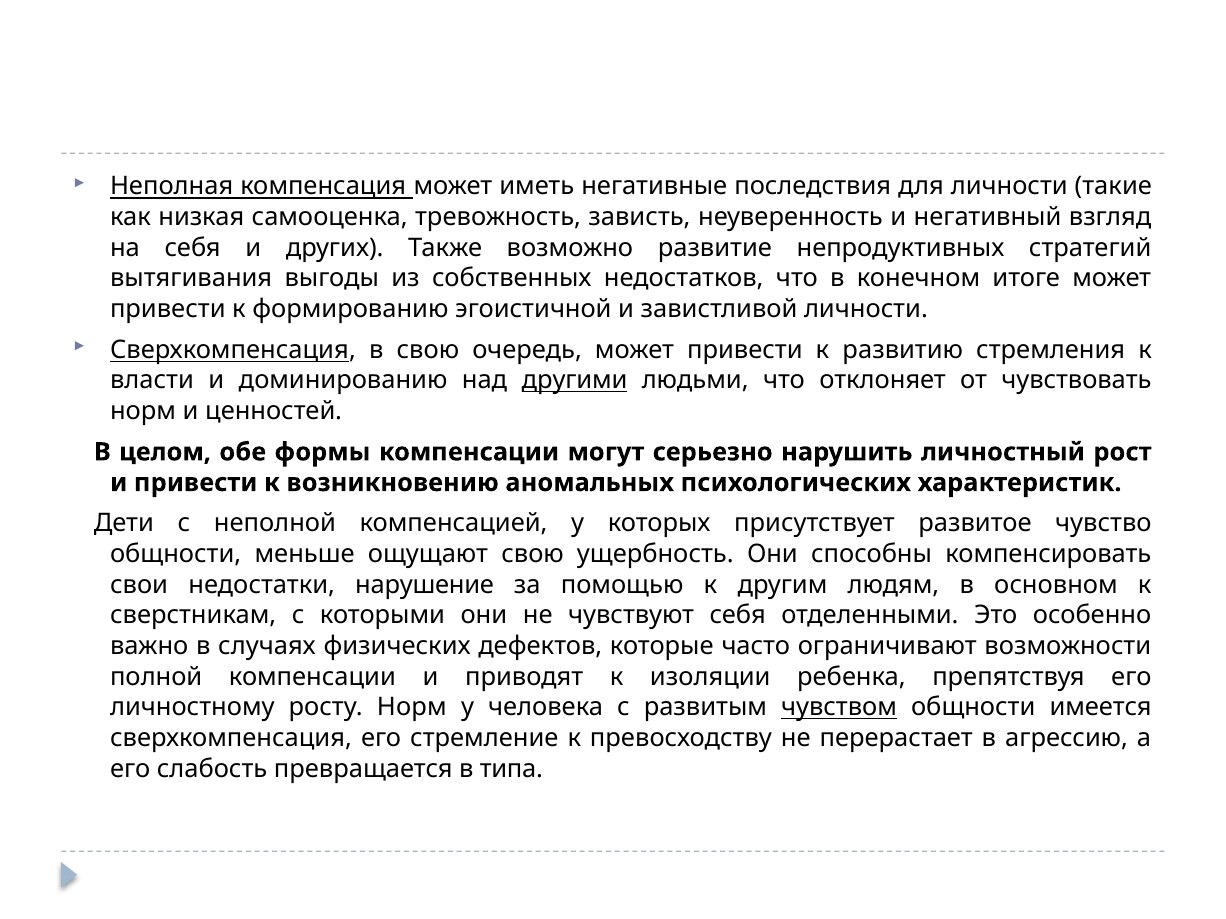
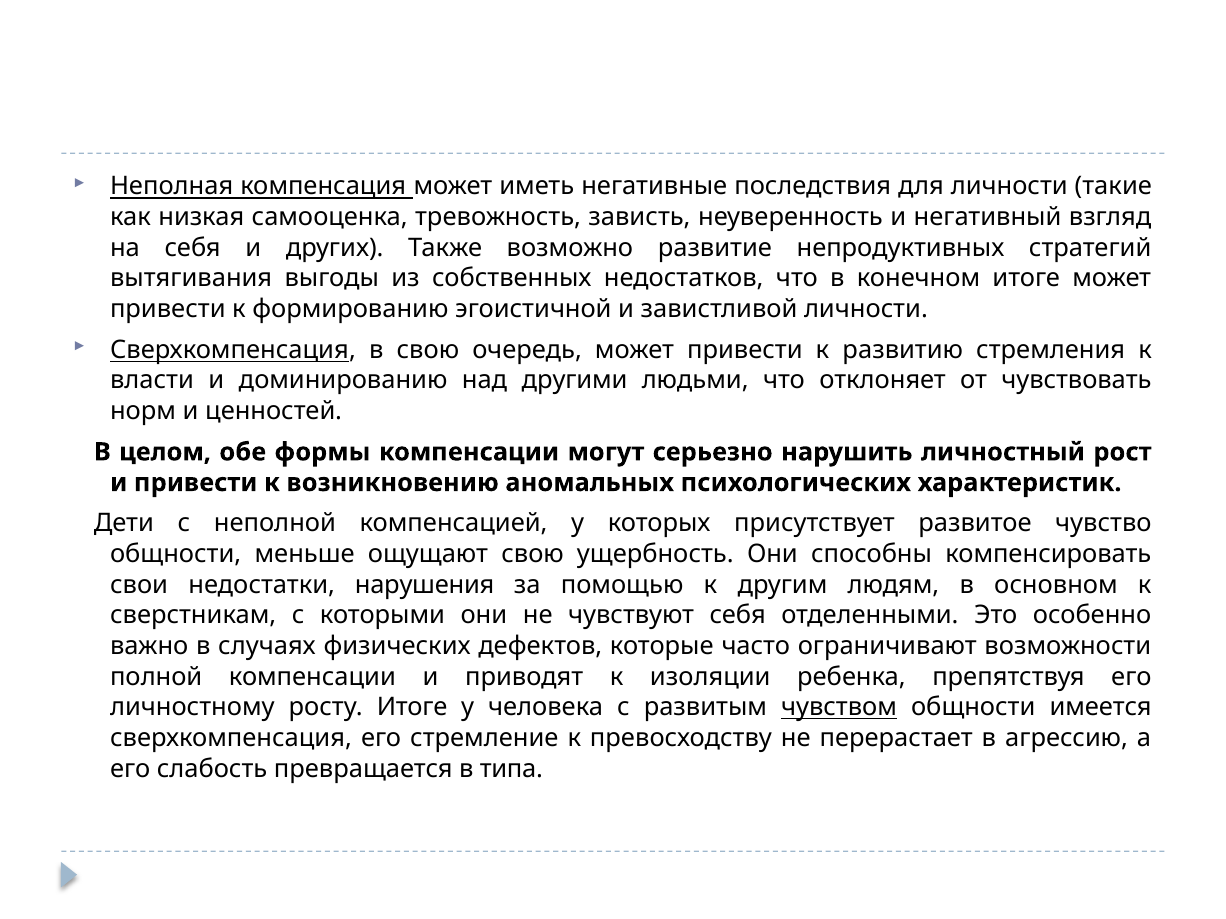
другими underline: present -> none
нарушение: нарушение -> нарушения
росту Норм: Норм -> Итоге
